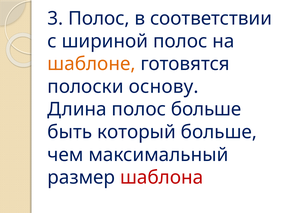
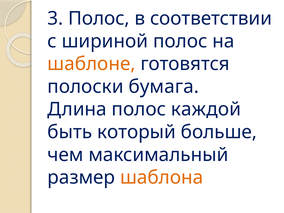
основу: основу -> бумага
полос больше: больше -> каждой
шаблона colour: red -> orange
